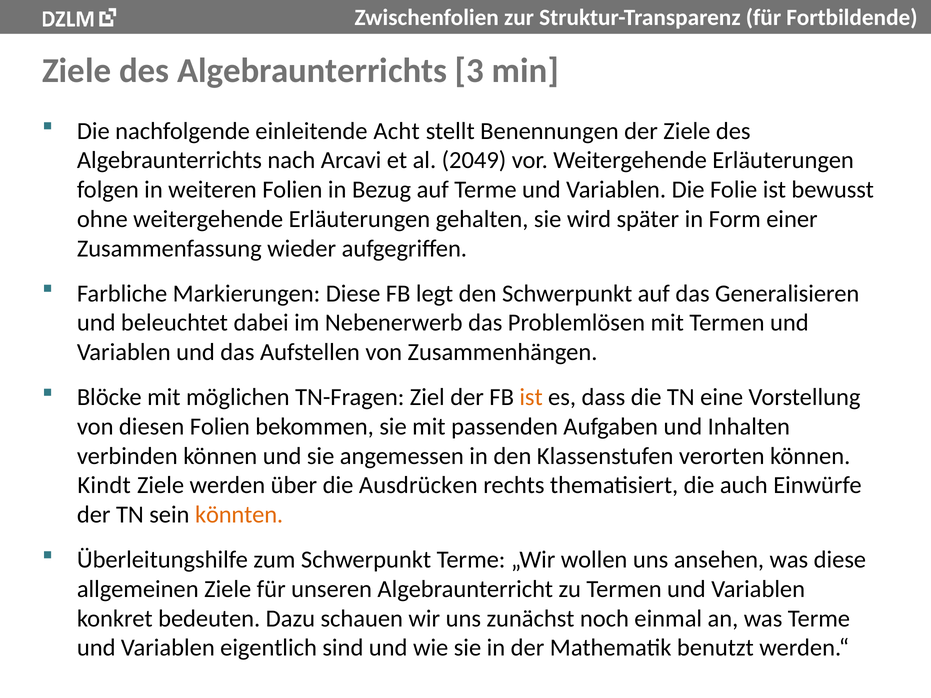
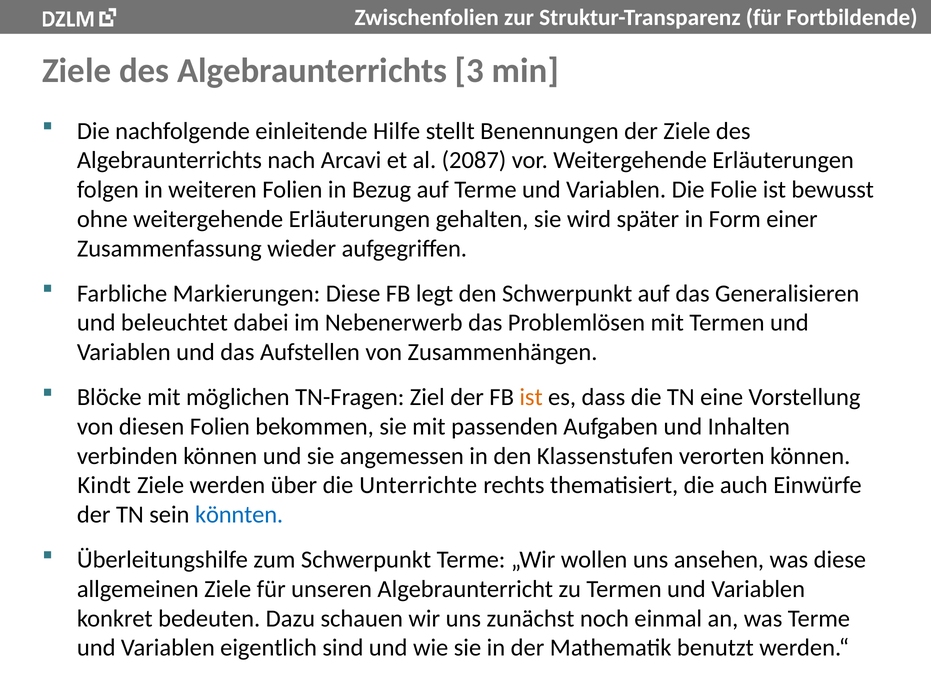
Acht: Acht -> Hilfe
2049: 2049 -> 2087
Ausdrücken: Ausdrücken -> Unterrichte
könnten colour: orange -> blue
